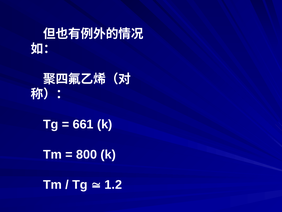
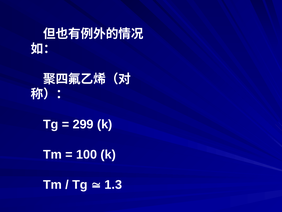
661: 661 -> 299
800: 800 -> 100
1.2: 1.2 -> 1.3
